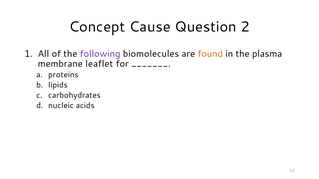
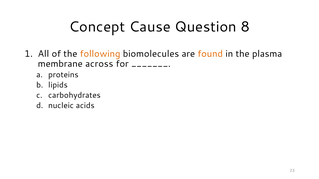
2: 2 -> 8
following colour: purple -> orange
leaflet: leaflet -> across
